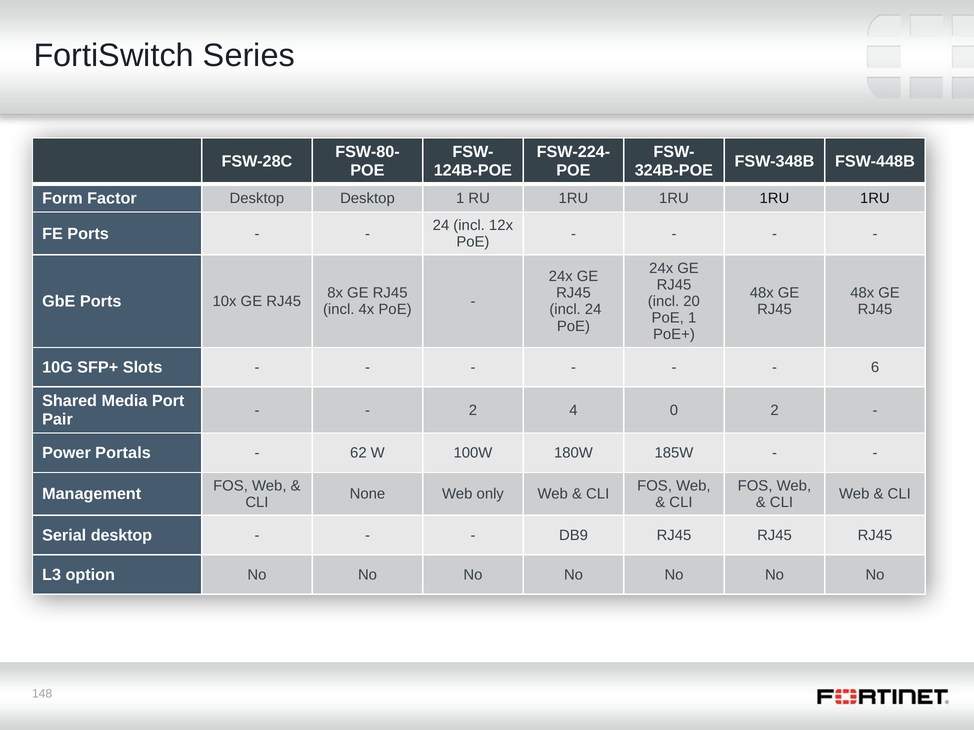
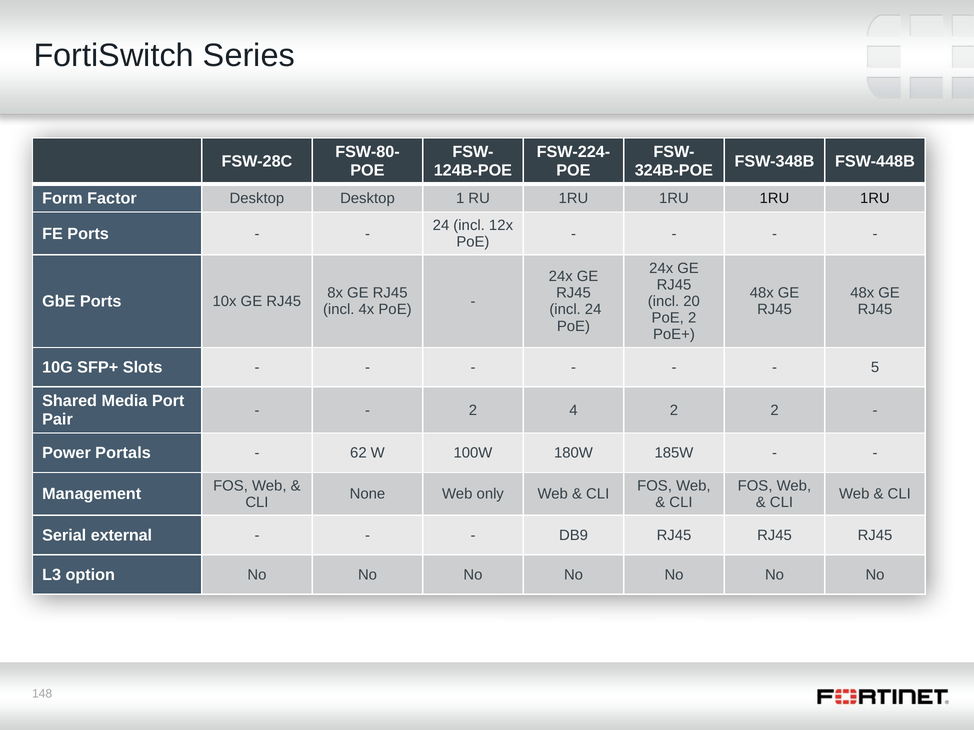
PoE 1: 1 -> 2
6: 6 -> 5
4 0: 0 -> 2
Serial desktop: desktop -> external
